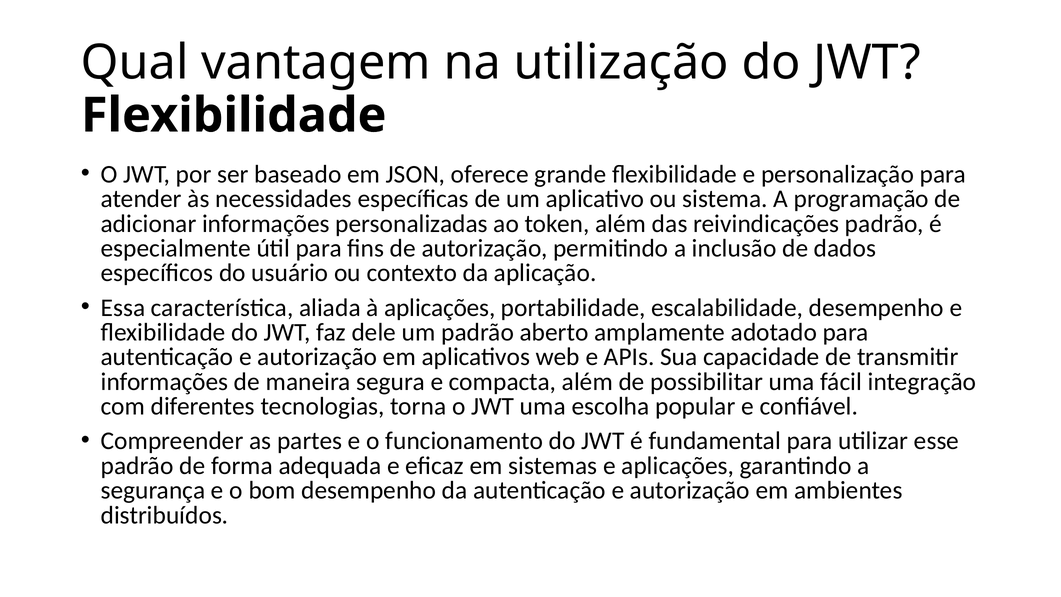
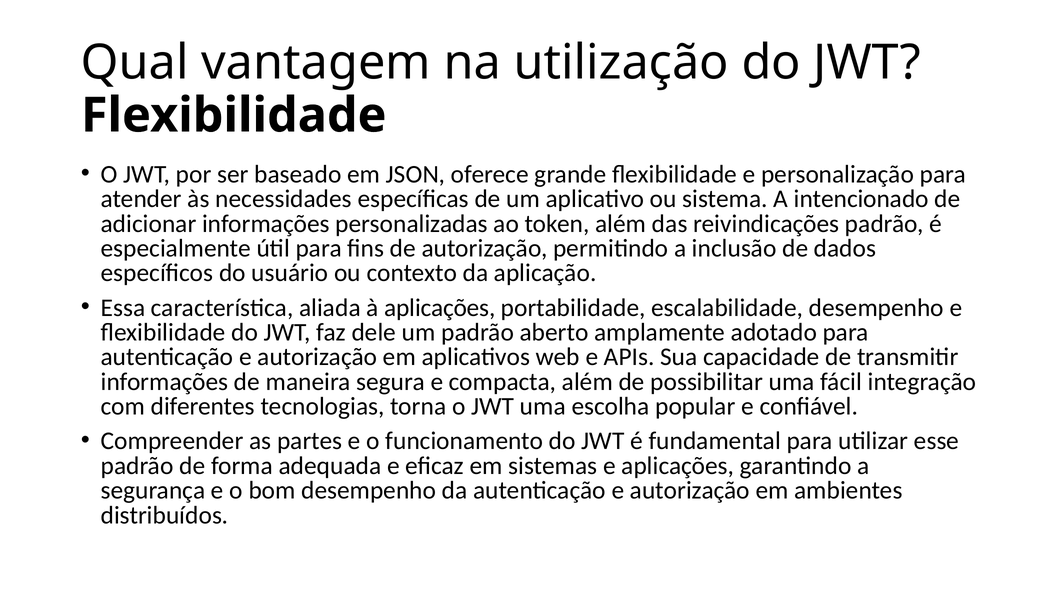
programação: programação -> intencionado
